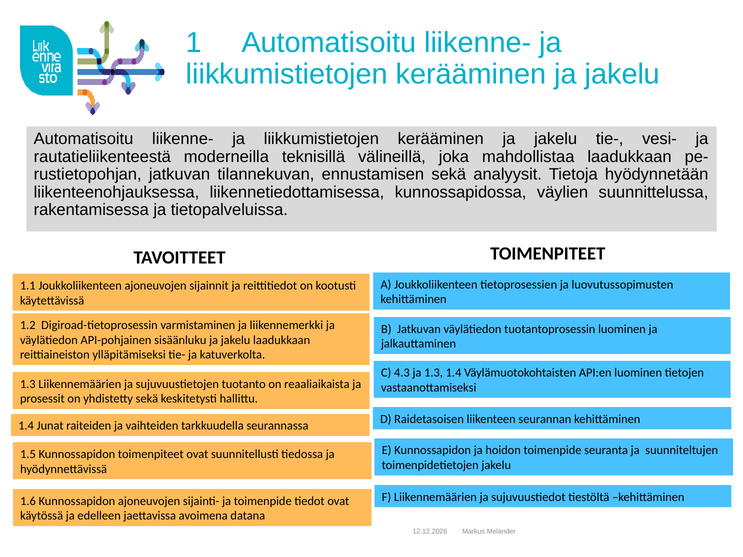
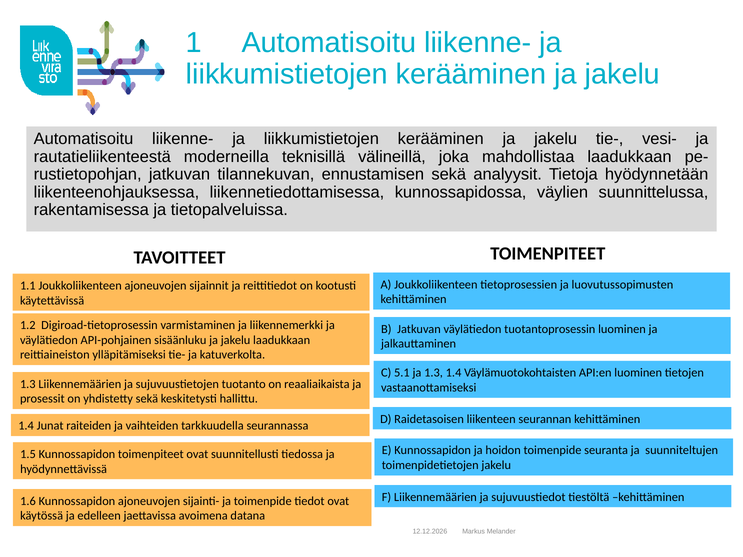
4.3: 4.3 -> 5.1
